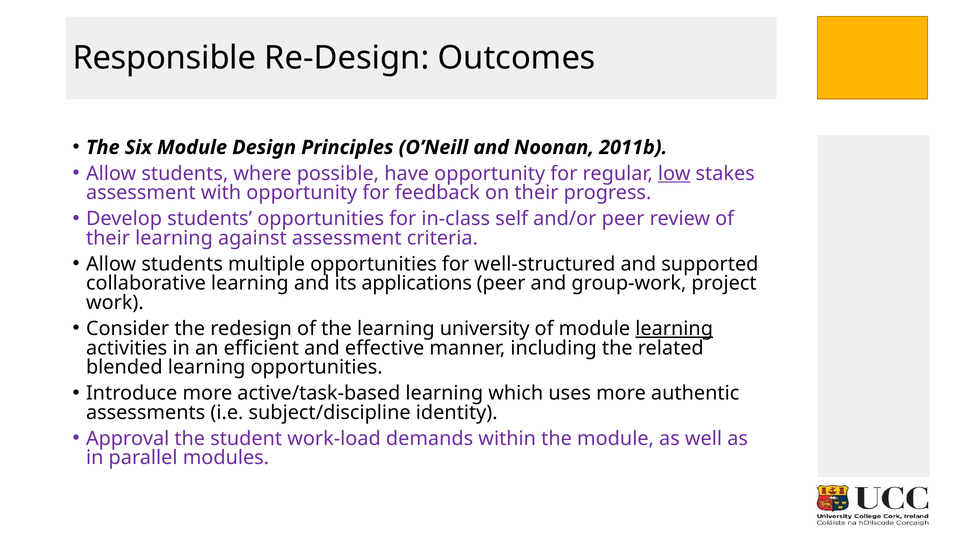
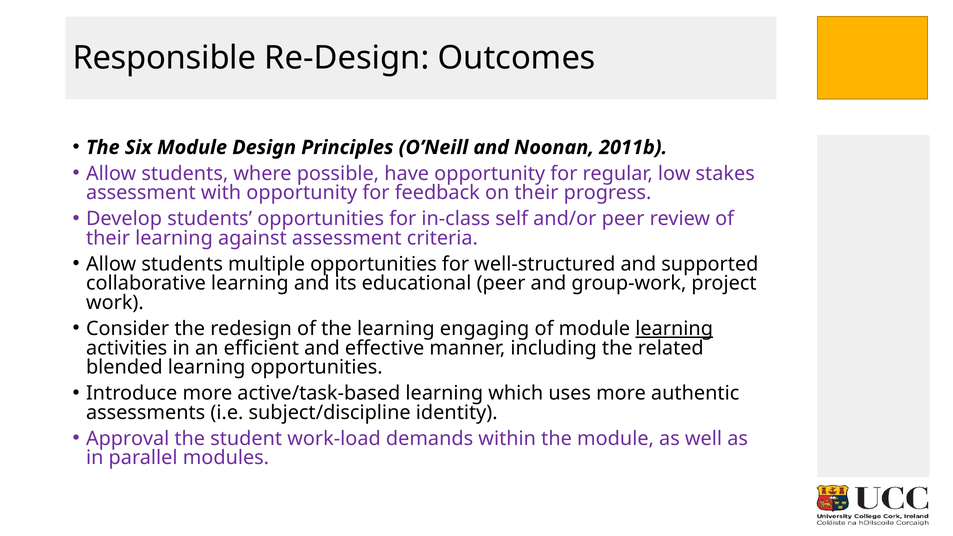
low underline: present -> none
applications: applications -> educational
university: university -> engaging
